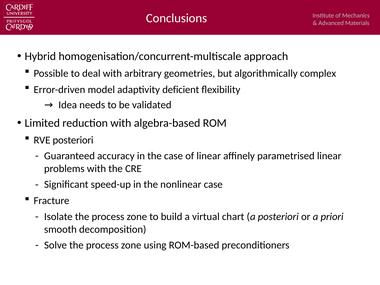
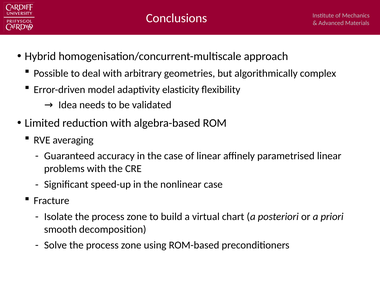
deficient: deficient -> elasticity
RVE posteriori: posteriori -> averaging
